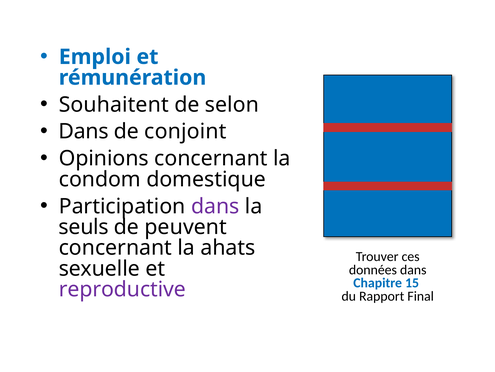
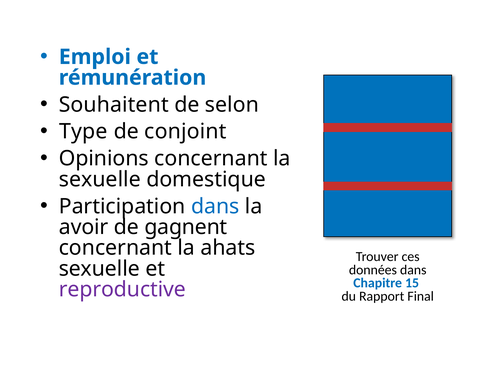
Dans at (84, 131): Dans -> Type
condom at (100, 179): condom -> sexuelle
dans at (215, 206) colour: purple -> blue
seuls: seuls -> avoir
peuvent: peuvent -> gagnent
